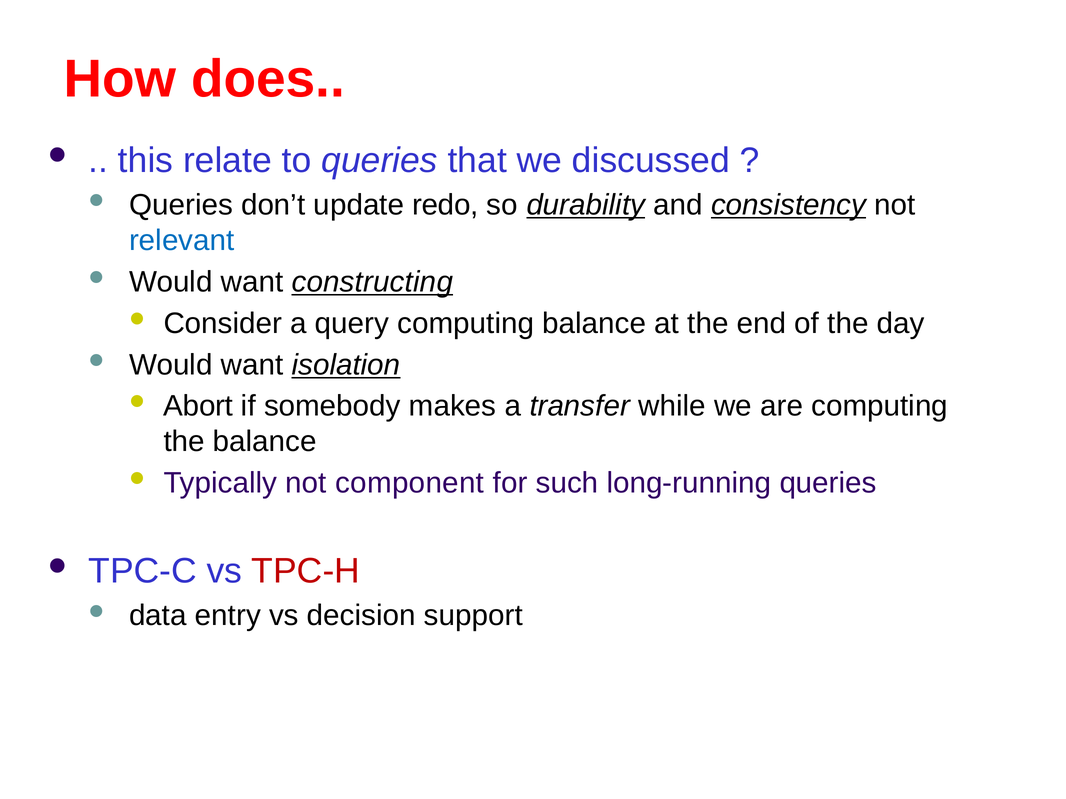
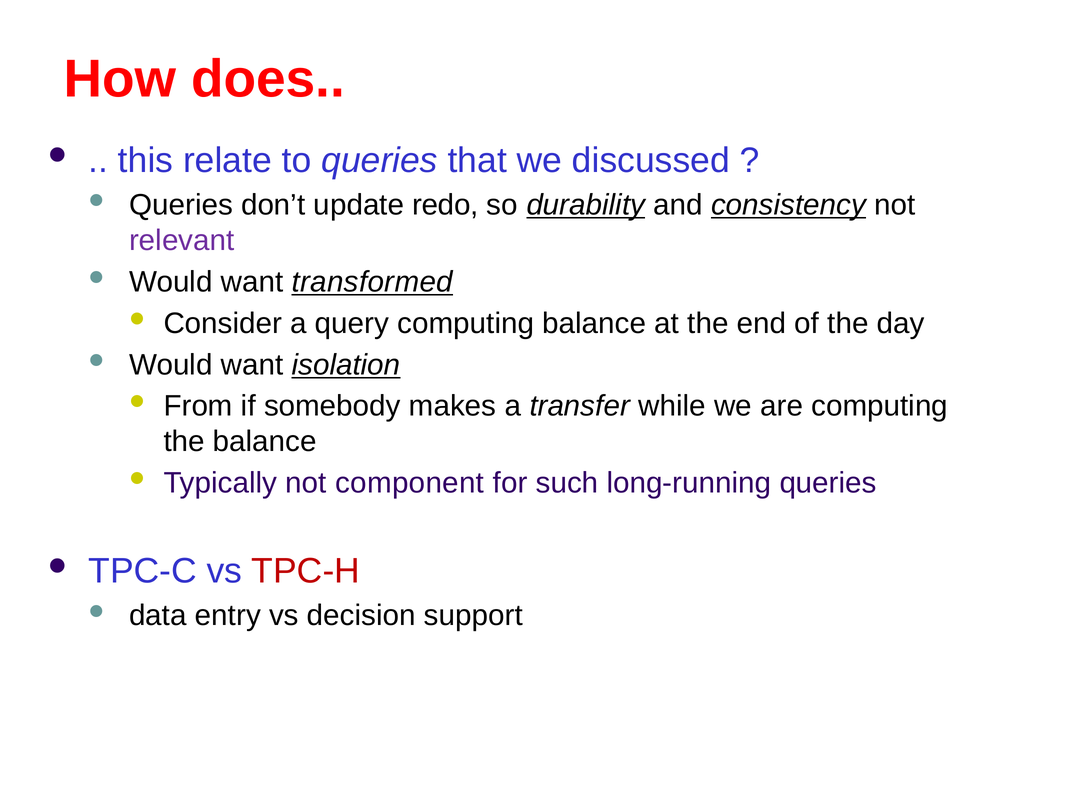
relevant colour: blue -> purple
constructing: constructing -> transformed
Abort: Abort -> From
